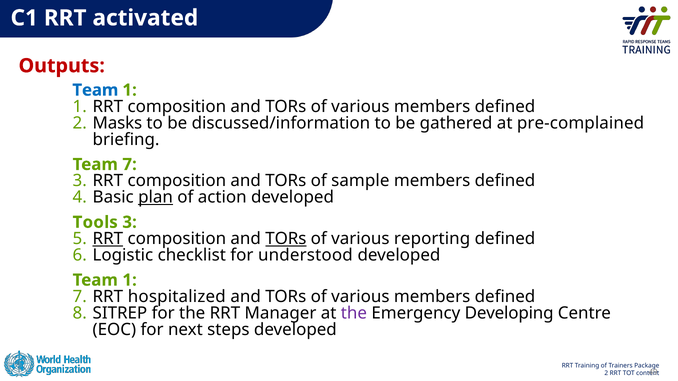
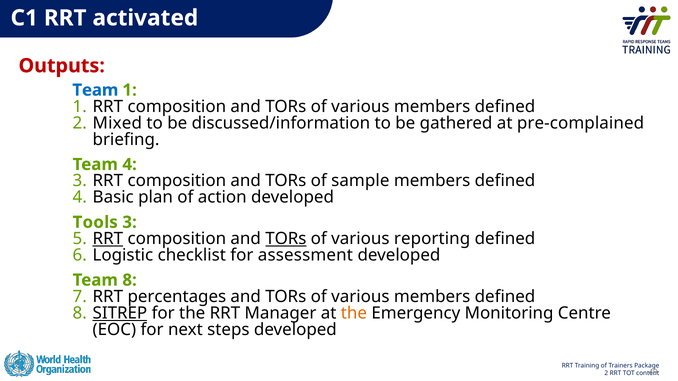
Masks: Masks -> Mixed
Team 7: 7 -> 4
plan underline: present -> none
understood: understood -> assessment
1 at (130, 280): 1 -> 8
hospitalized: hospitalized -> percentages
SITREP underline: none -> present
the at (354, 313) colour: purple -> orange
Developing: Developing -> Monitoring
